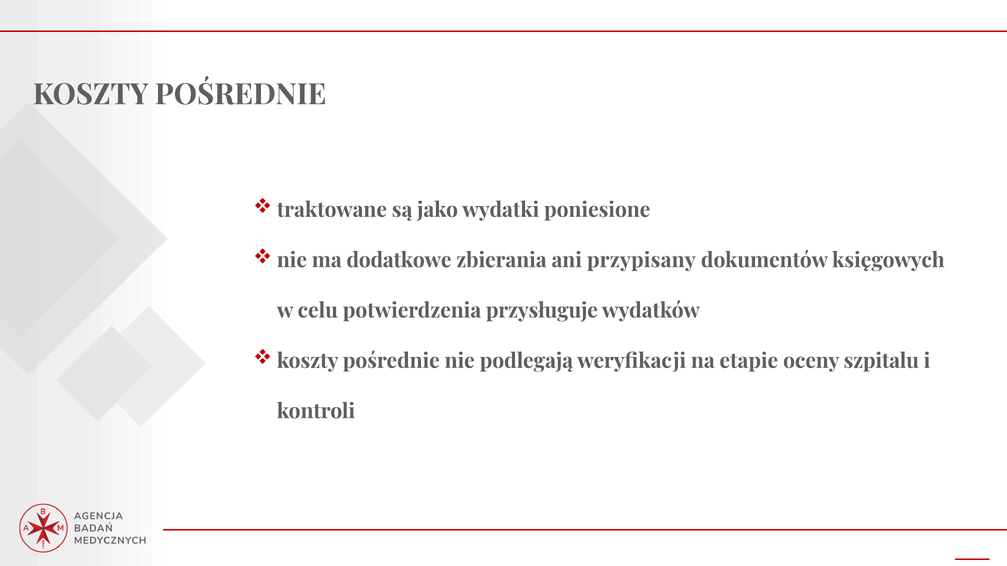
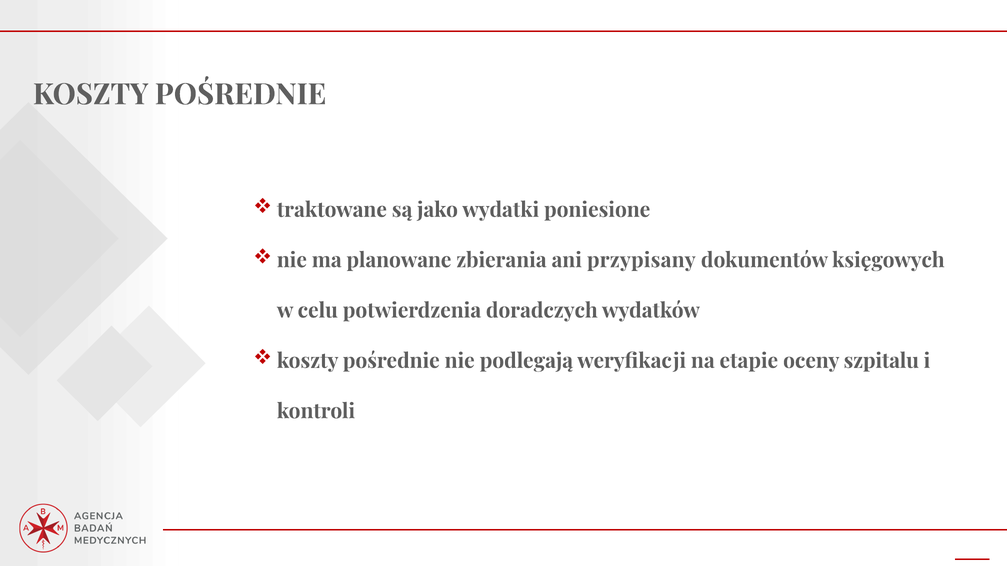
dodatkowe: dodatkowe -> planowane
przysługuje: przysługuje -> doradczych
